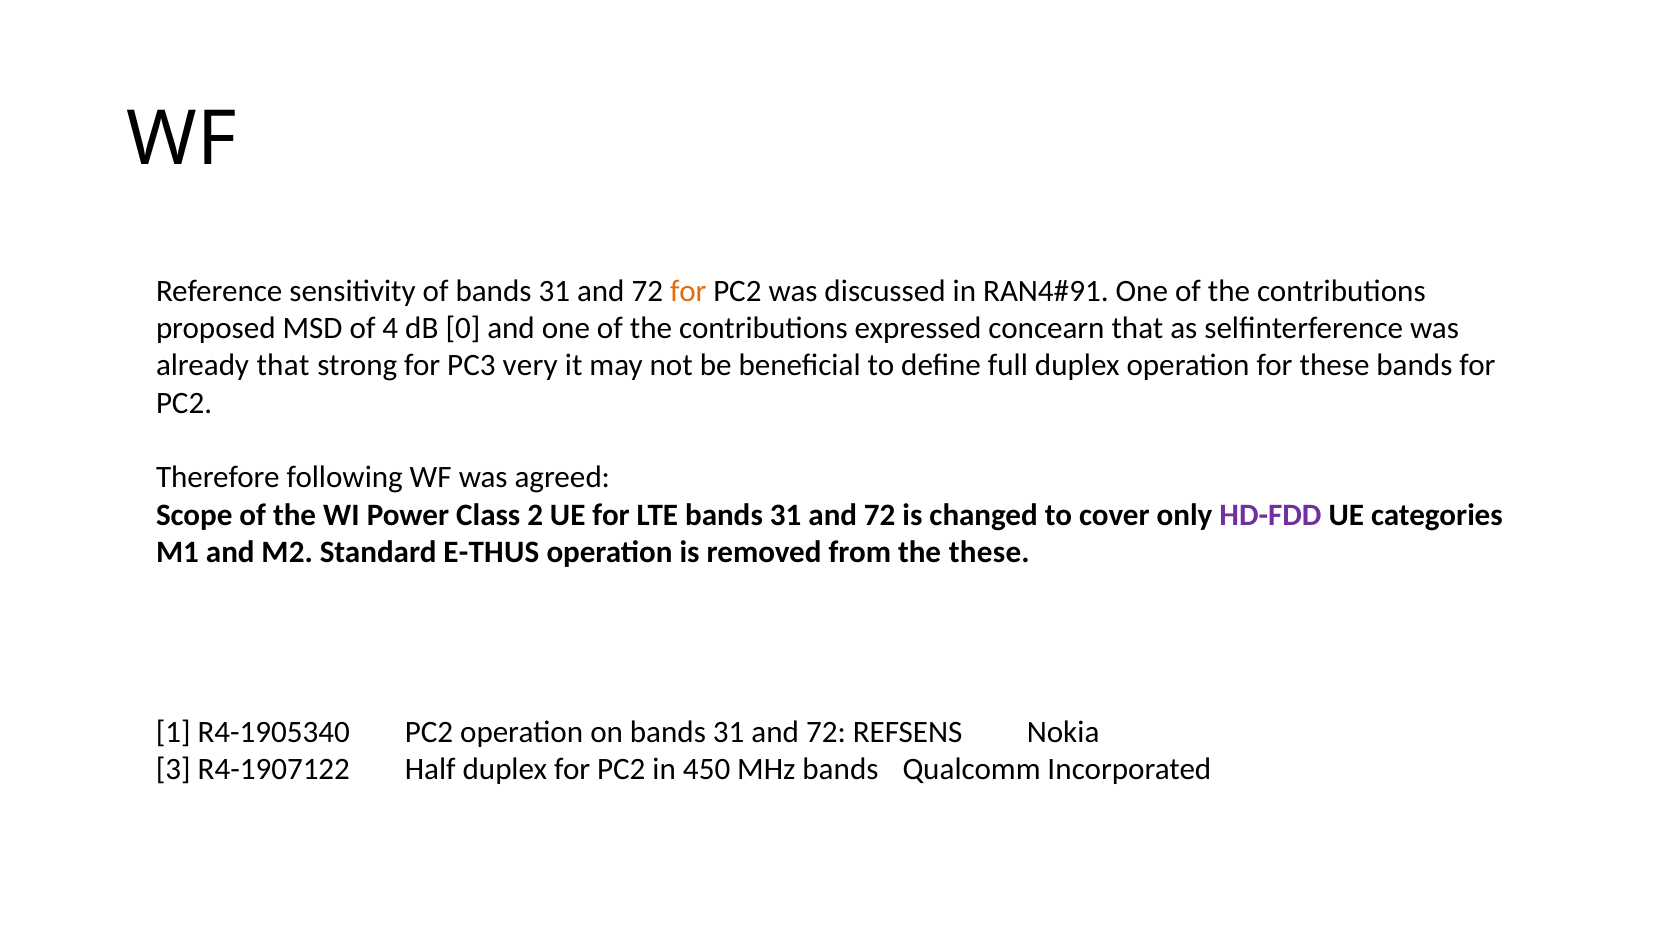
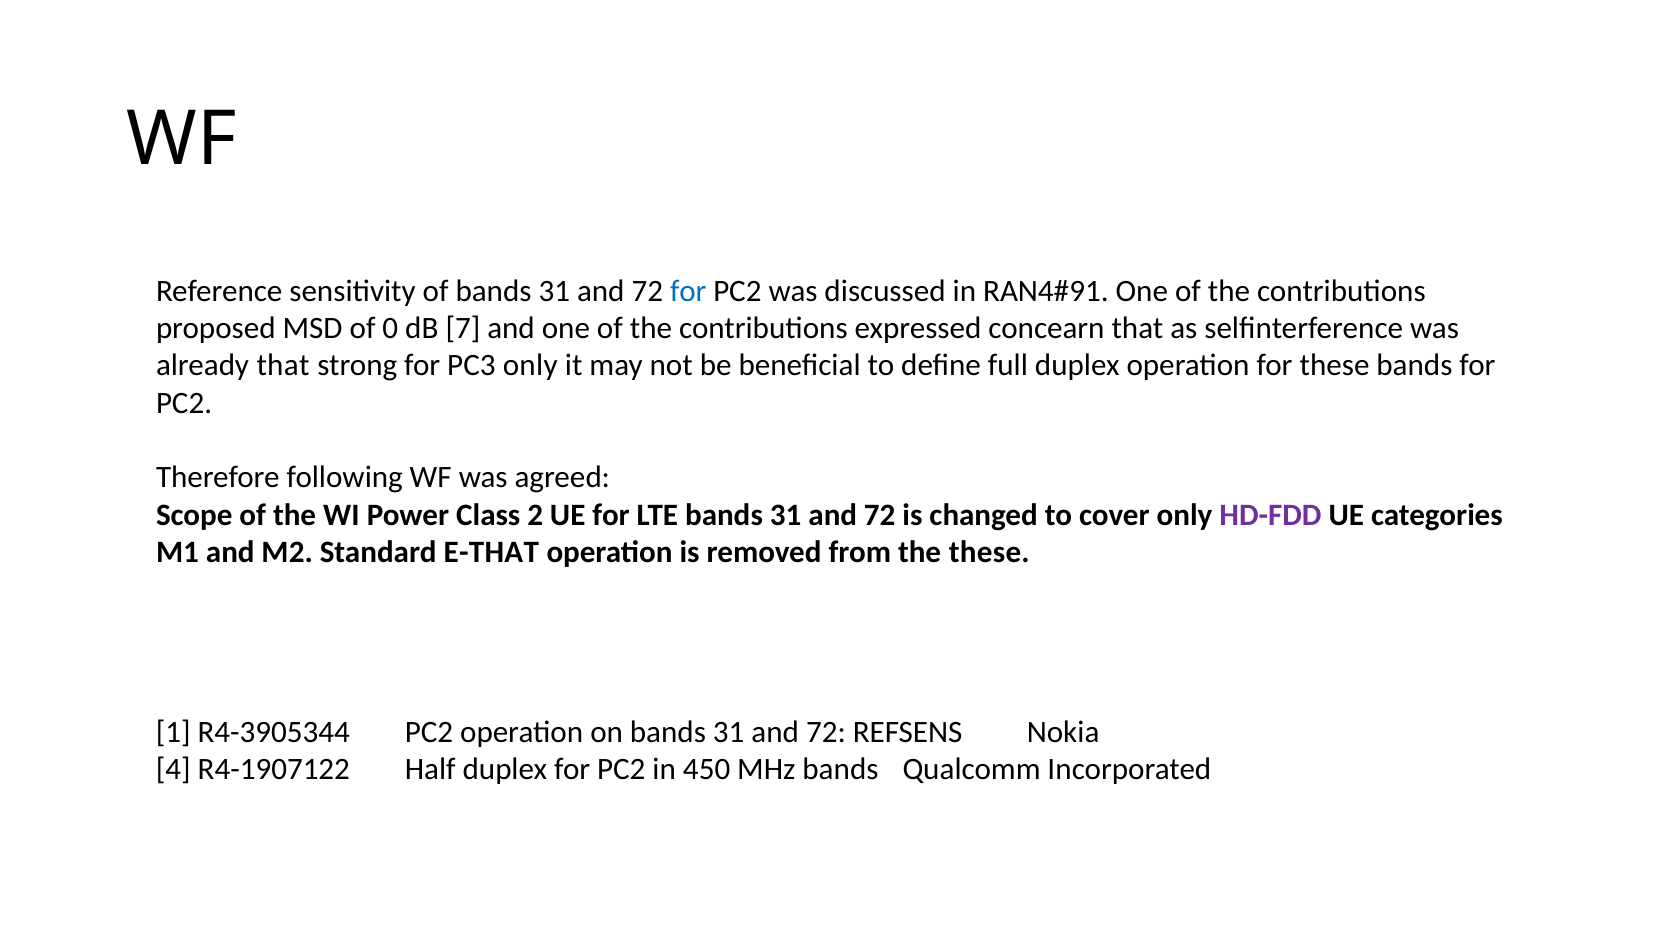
for at (688, 291) colour: orange -> blue
4: 4 -> 0
0: 0 -> 7
PC3 very: very -> only
E-THUS: E-THUS -> E-THAT
R4-1905340: R4-1905340 -> R4-3905344
3: 3 -> 4
